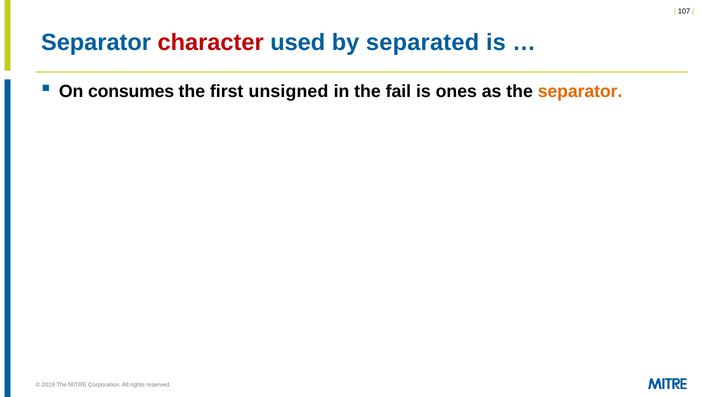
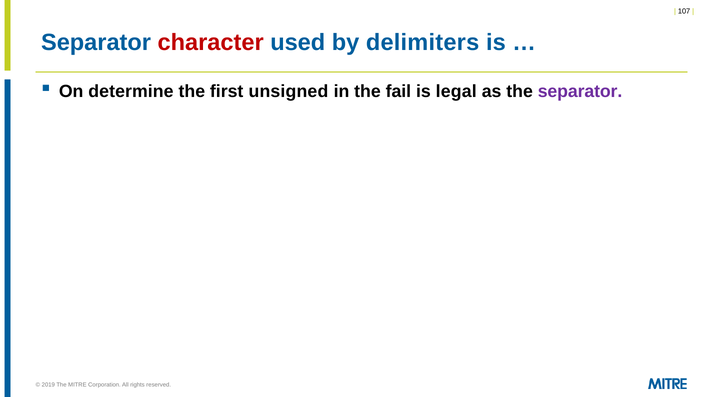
separated: separated -> delimiters
consumes: consumes -> determine
ones: ones -> legal
separator at (580, 92) colour: orange -> purple
